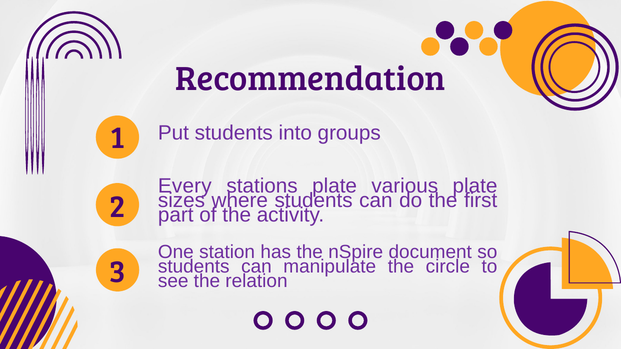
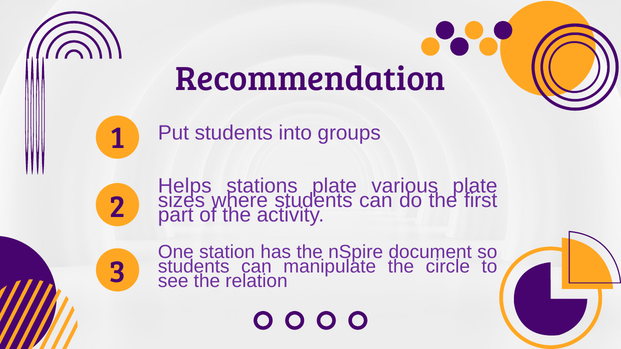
Every: Every -> Helps
